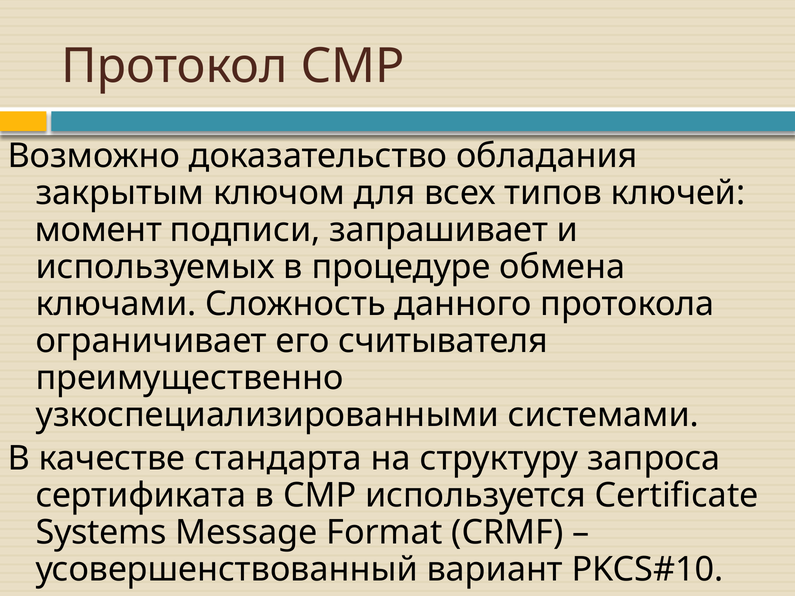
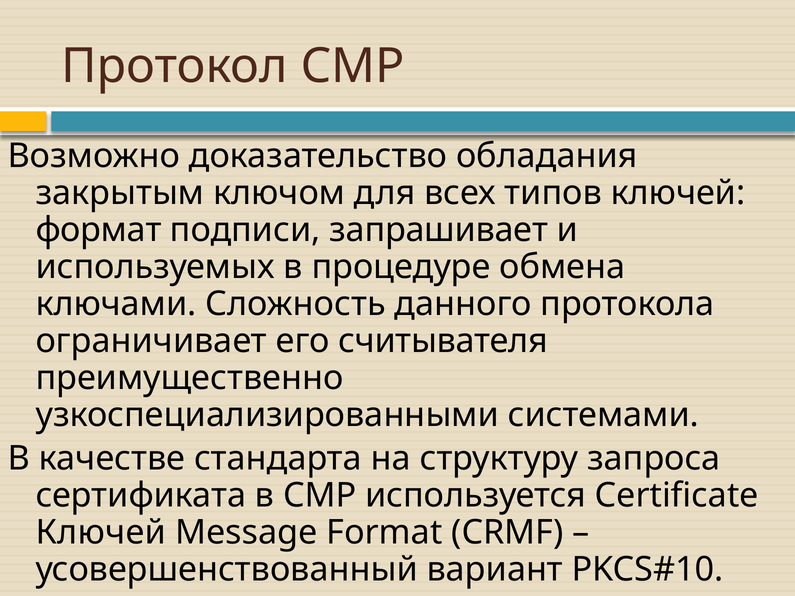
момент: момент -> формат
Systems at (101, 533): Systems -> Ключей
